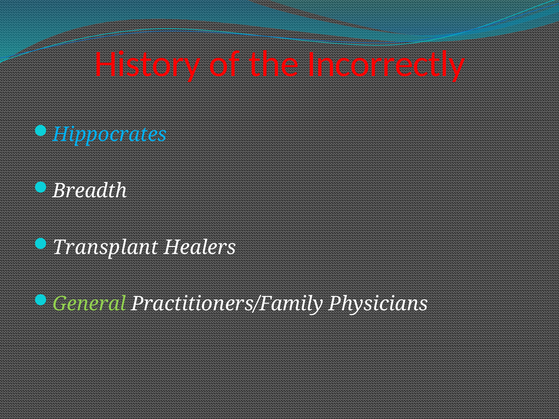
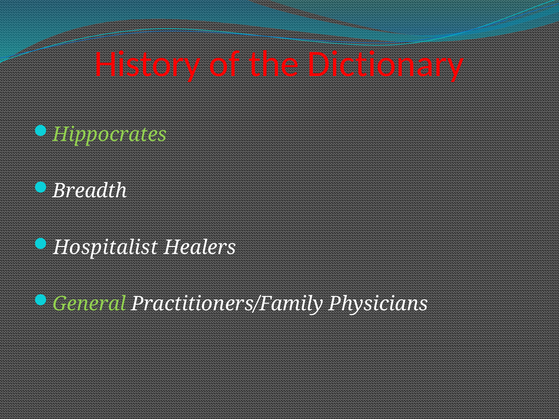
Incorrectly: Incorrectly -> Dictionary
Hippocrates colour: light blue -> light green
Transplant: Transplant -> Hospitalist
